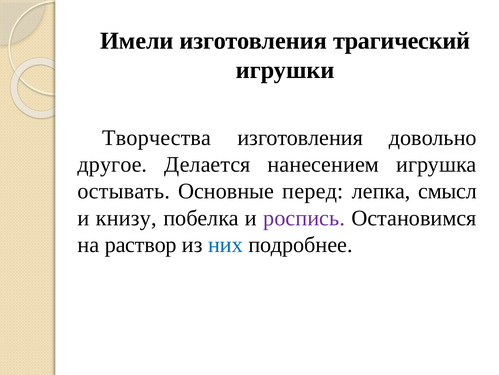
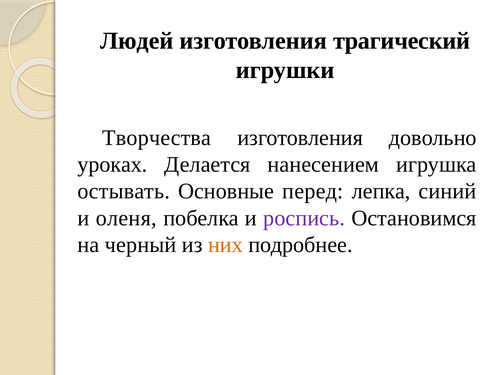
Имели: Имели -> Людей
другое: другое -> уроках
смысл: смысл -> синий
книзу: книзу -> оленя
раствор: раствор -> черный
них colour: blue -> orange
